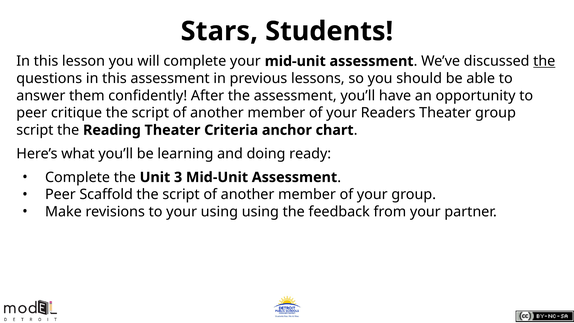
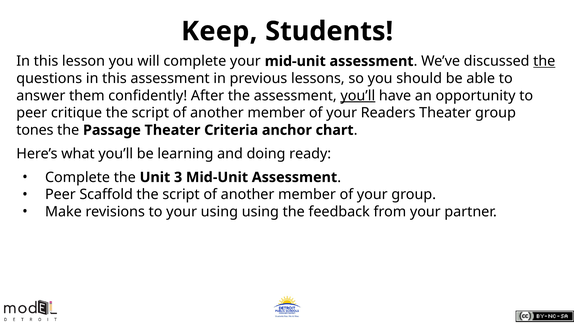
Stars: Stars -> Keep
you’ll at (358, 96) underline: none -> present
script at (35, 130): script -> tones
Reading: Reading -> Passage
